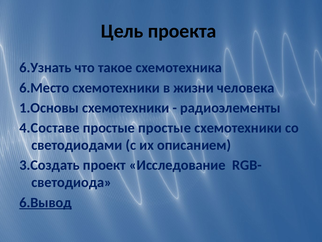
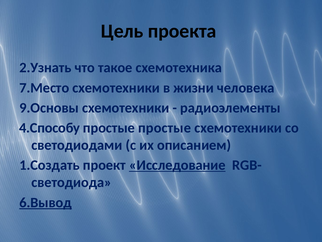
6.Узнать: 6.Узнать -> 2.Узнать
6.Место: 6.Место -> 7.Место
1.Основы: 1.Основы -> 9.Основы
4.Составе: 4.Составе -> 4.Способу
3.Создать: 3.Создать -> 1.Создать
Исследование underline: none -> present
